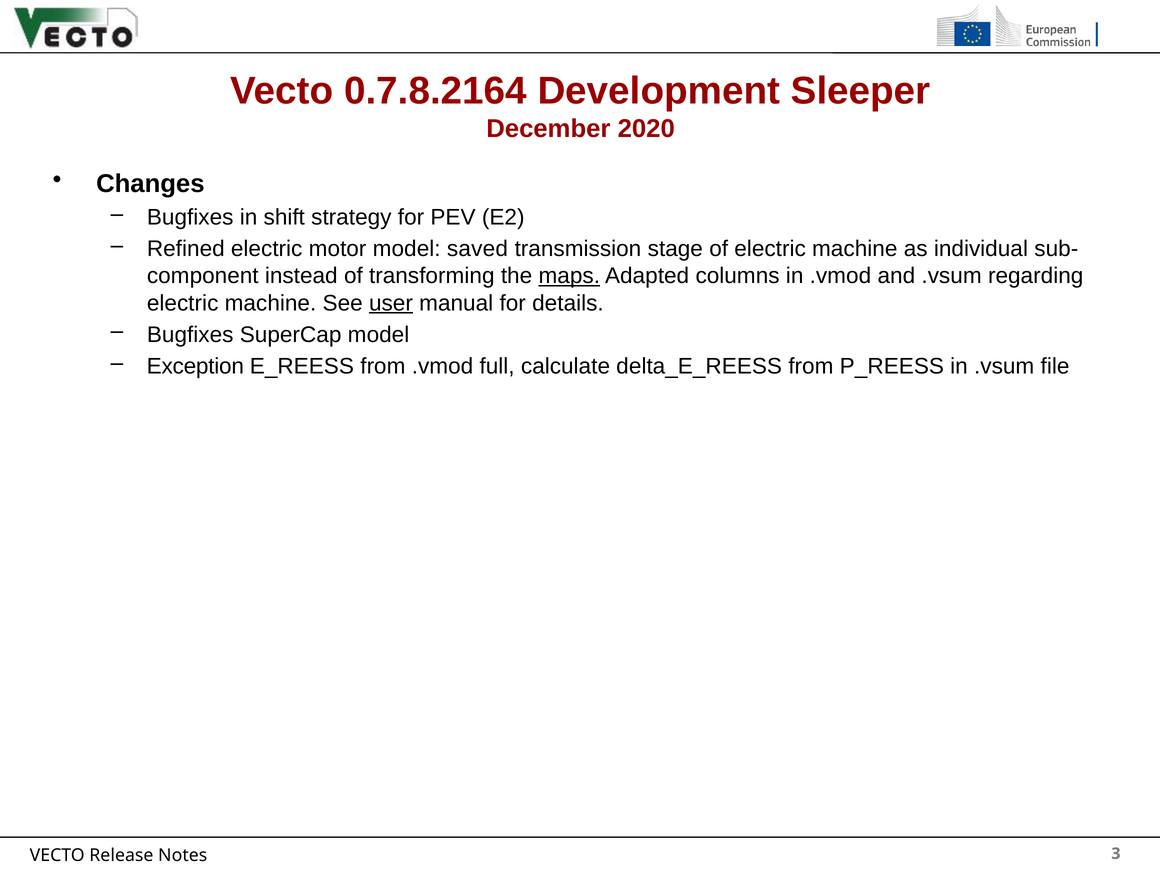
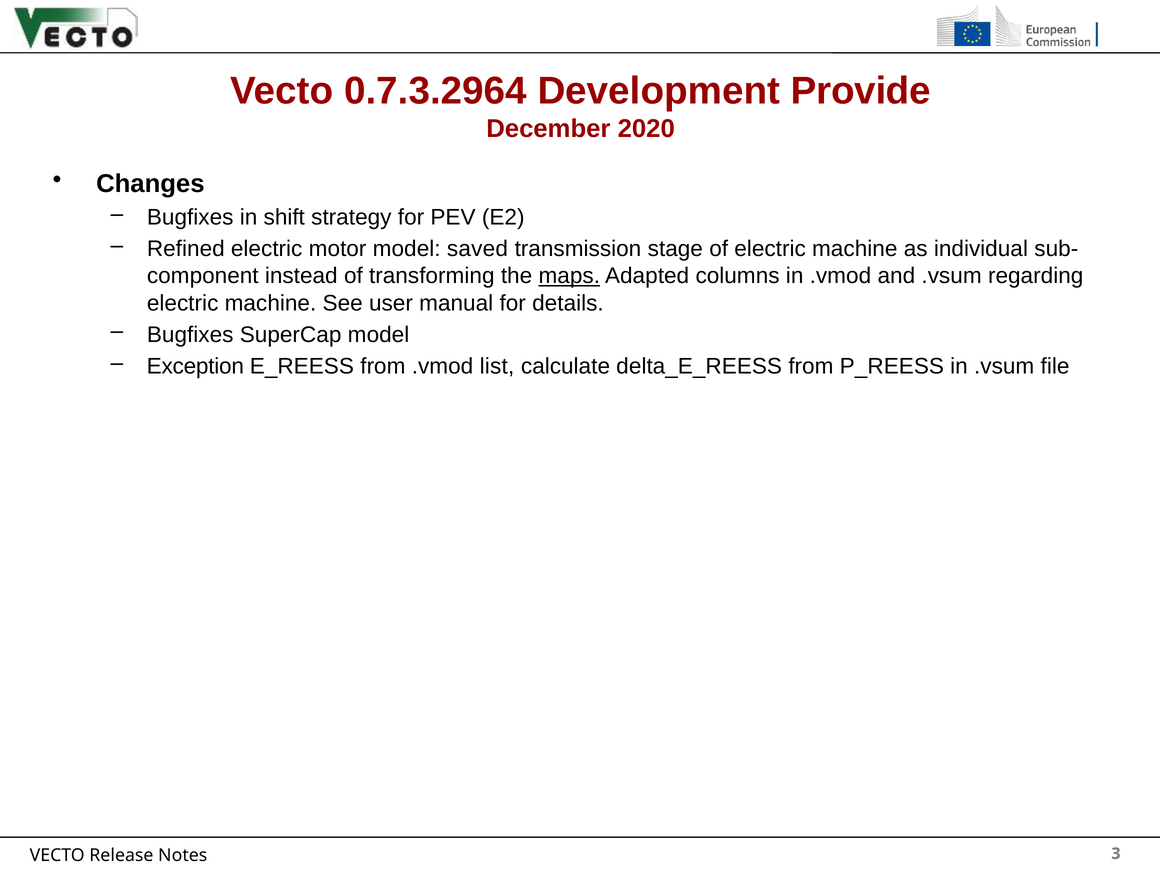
0.7.8.2164: 0.7.8.2164 -> 0.7.3.2964
Sleeper: Sleeper -> Provide
user underline: present -> none
full: full -> list
